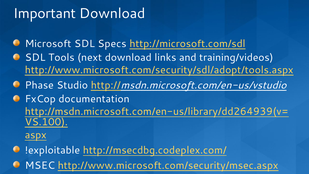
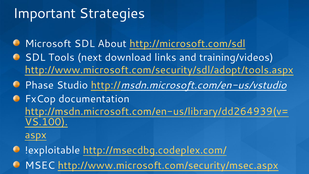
Important Download: Download -> Strategies
Specs: Specs -> About
